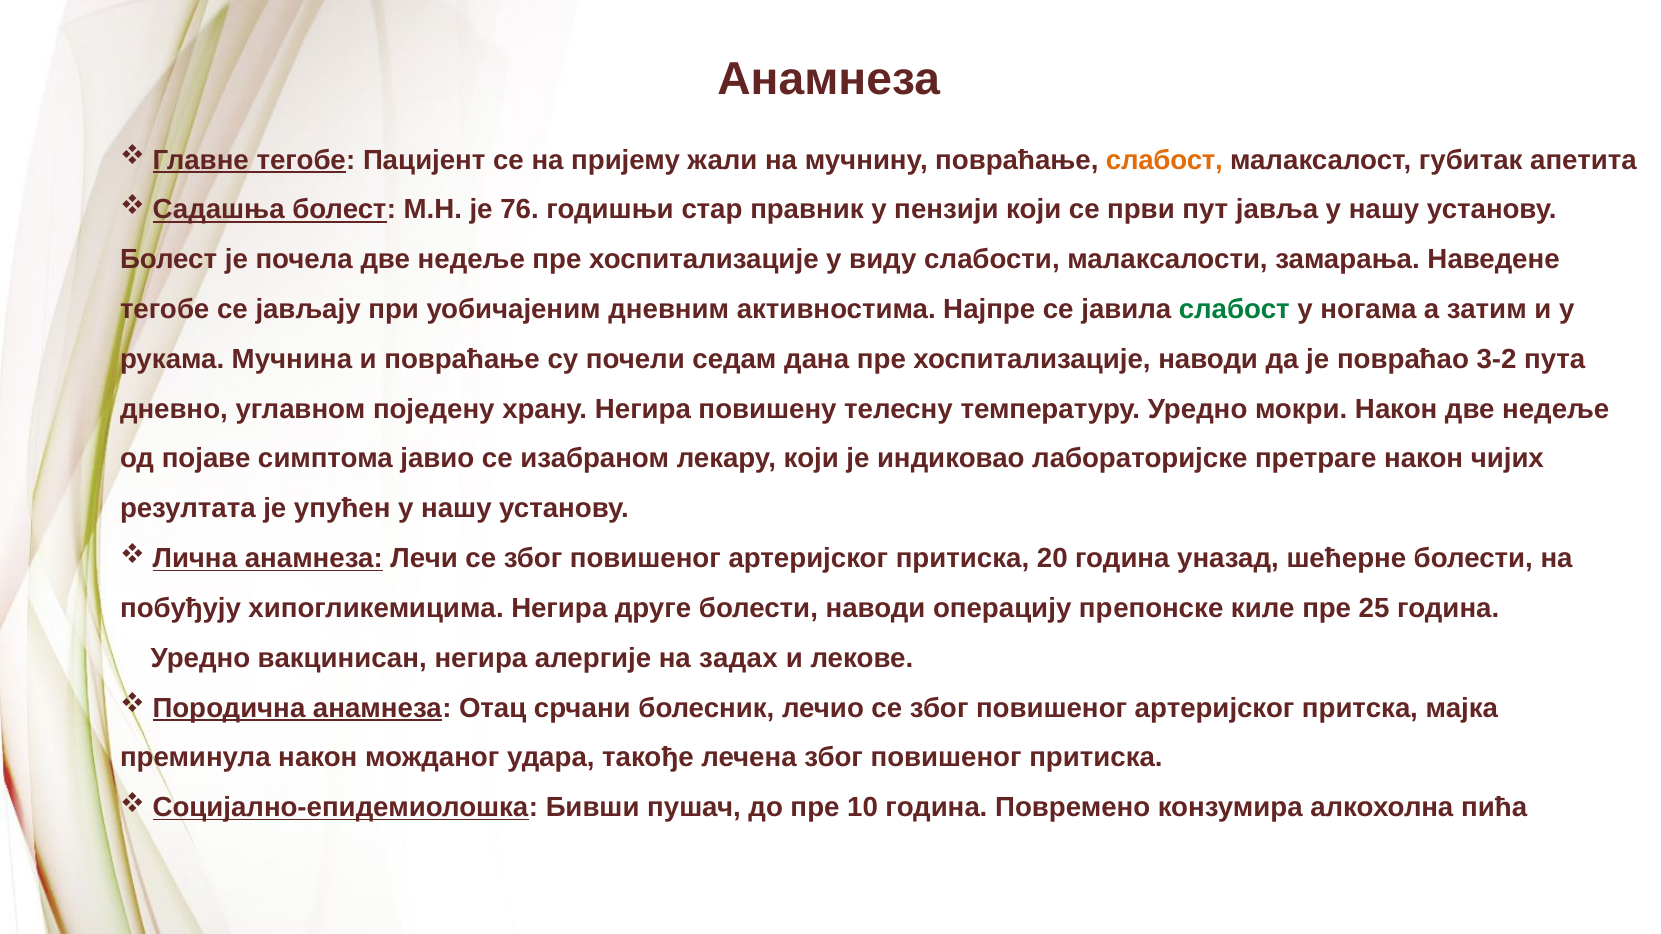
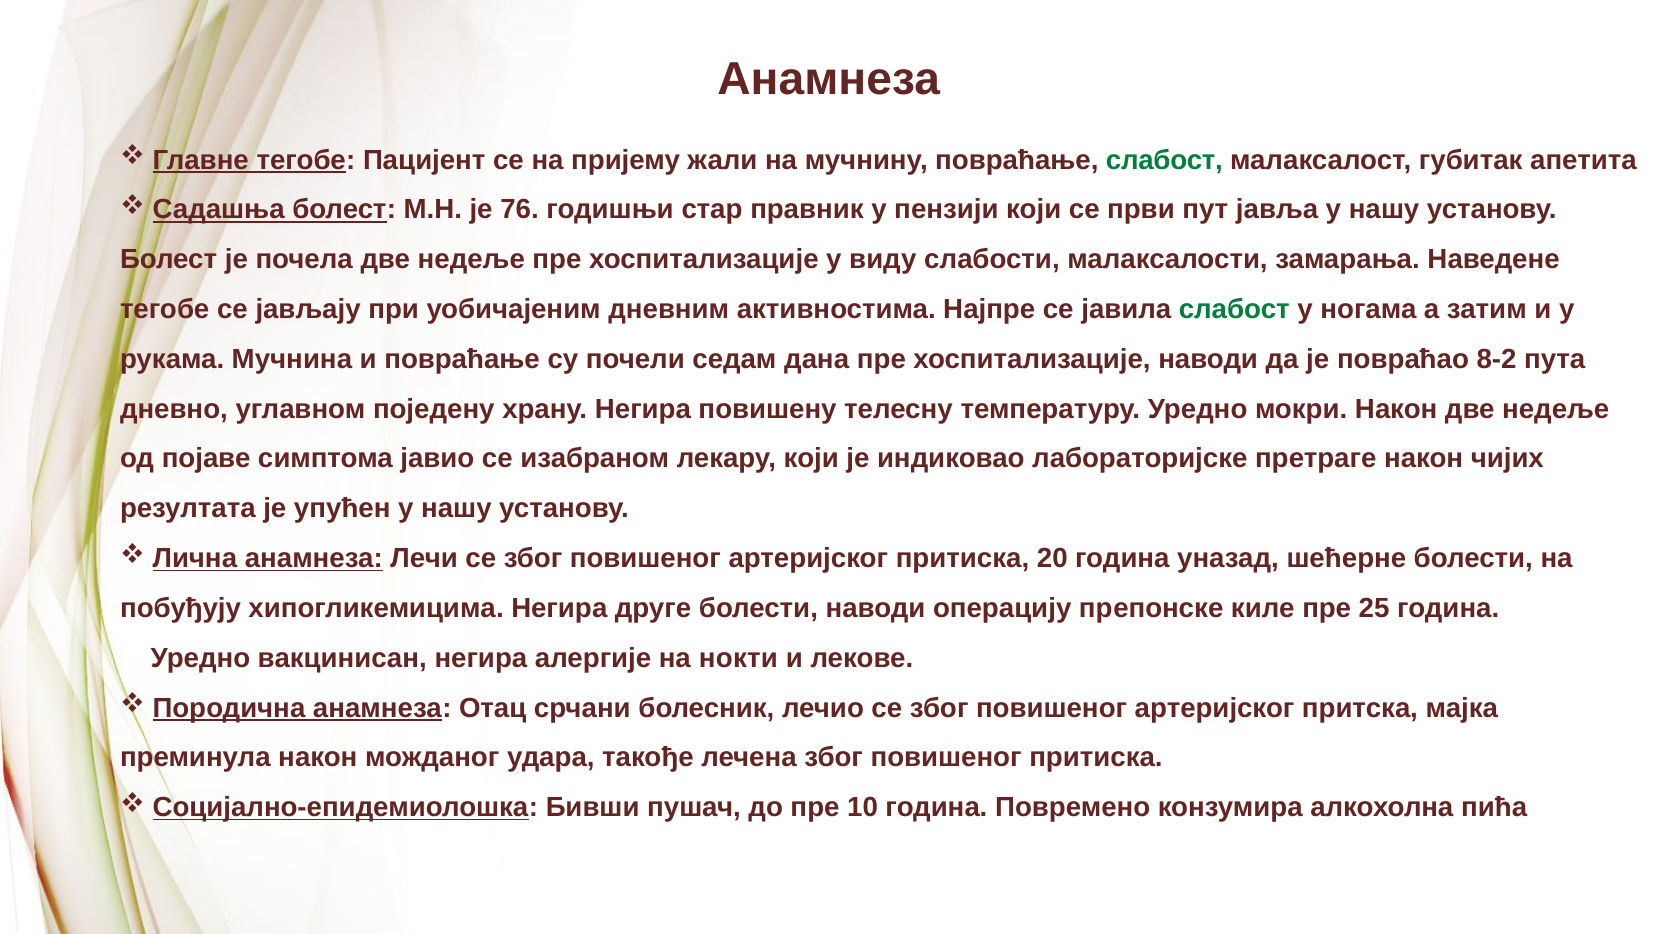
слабост at (1164, 160) colour: orange -> green
3-2: 3-2 -> 8-2
задах: задах -> нокти
